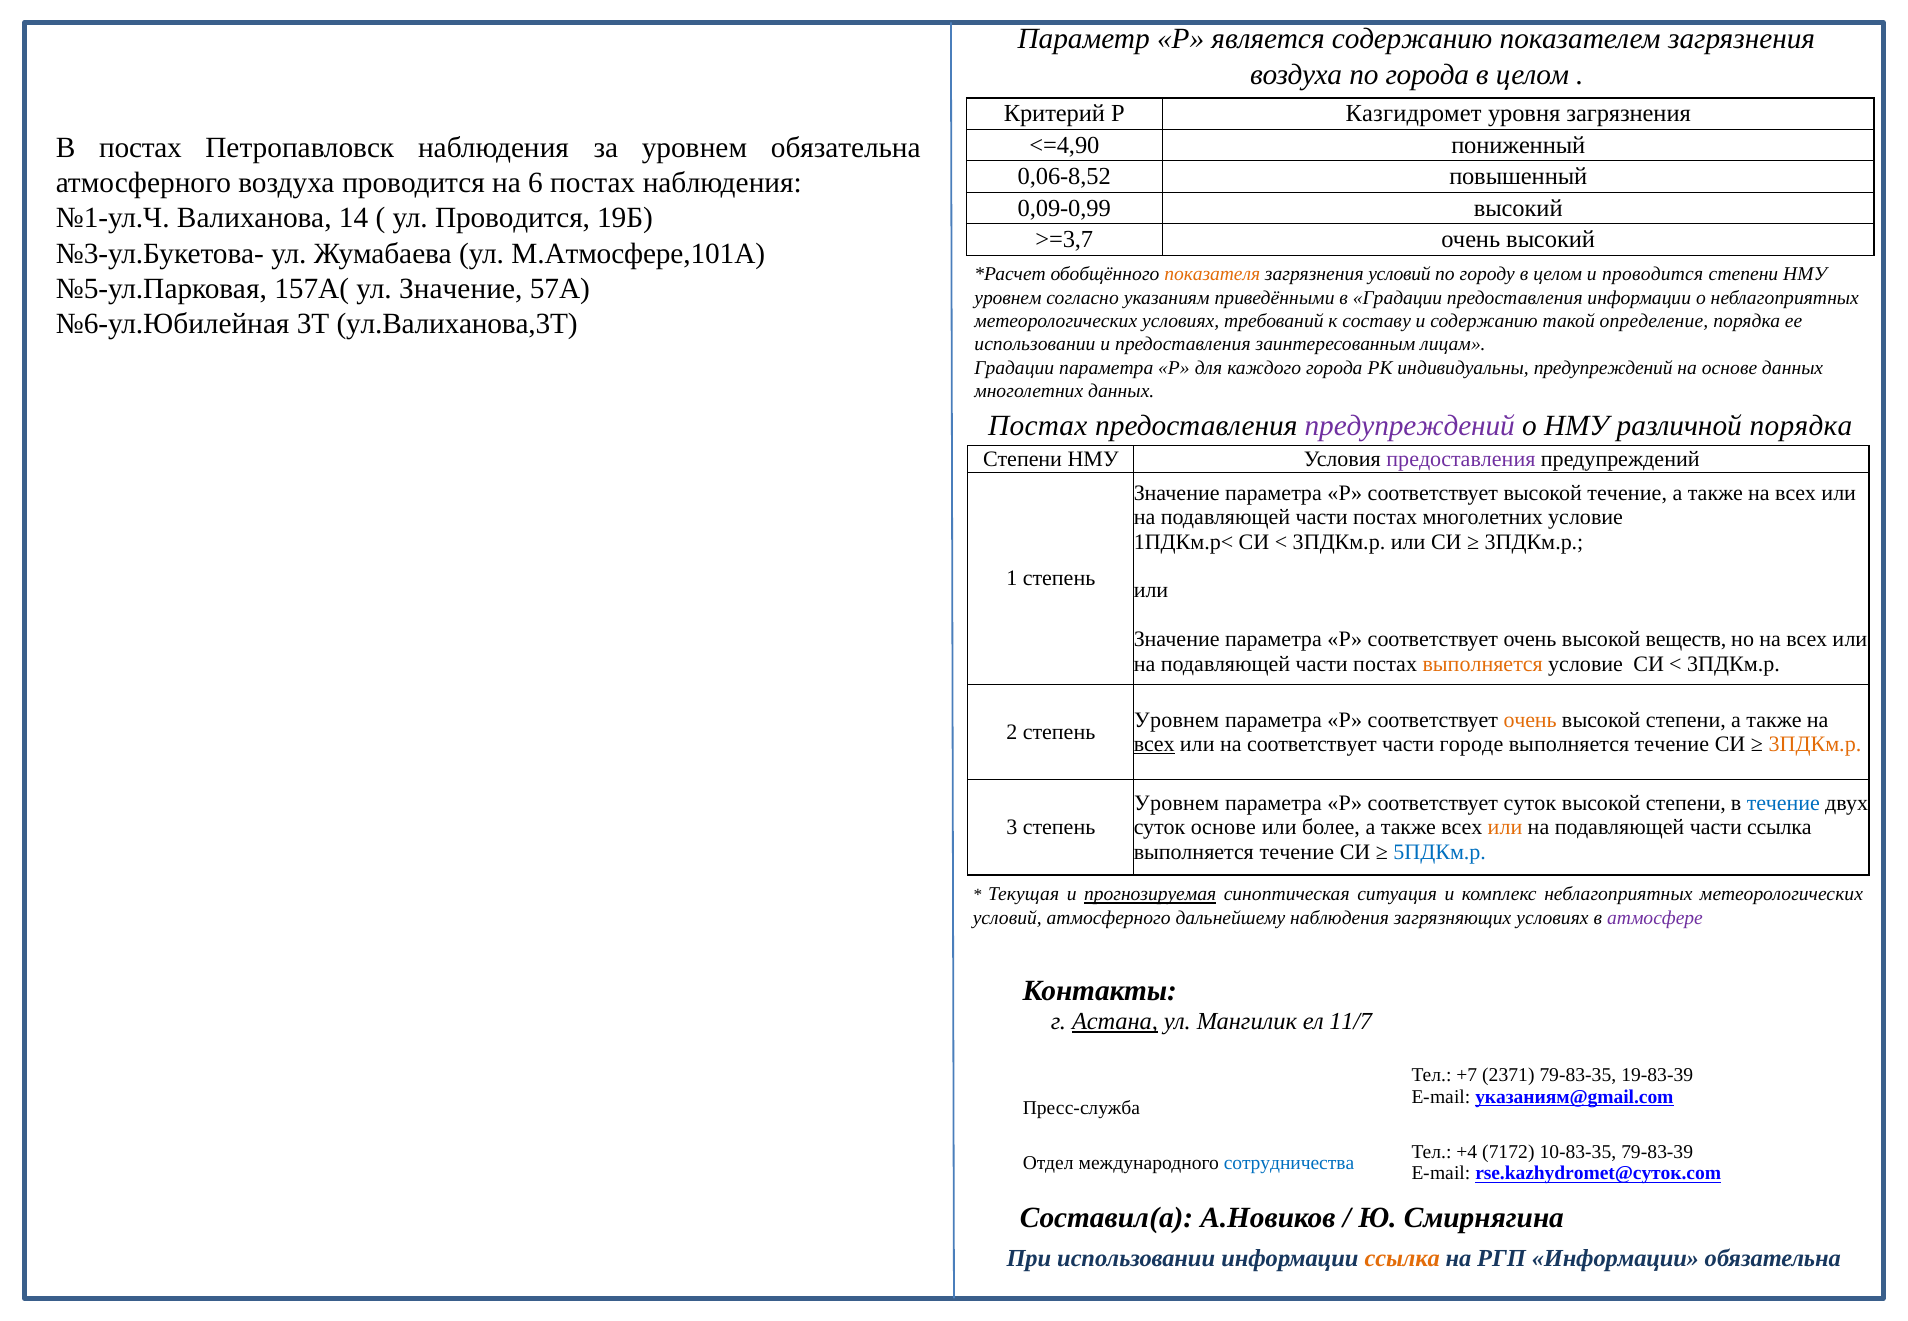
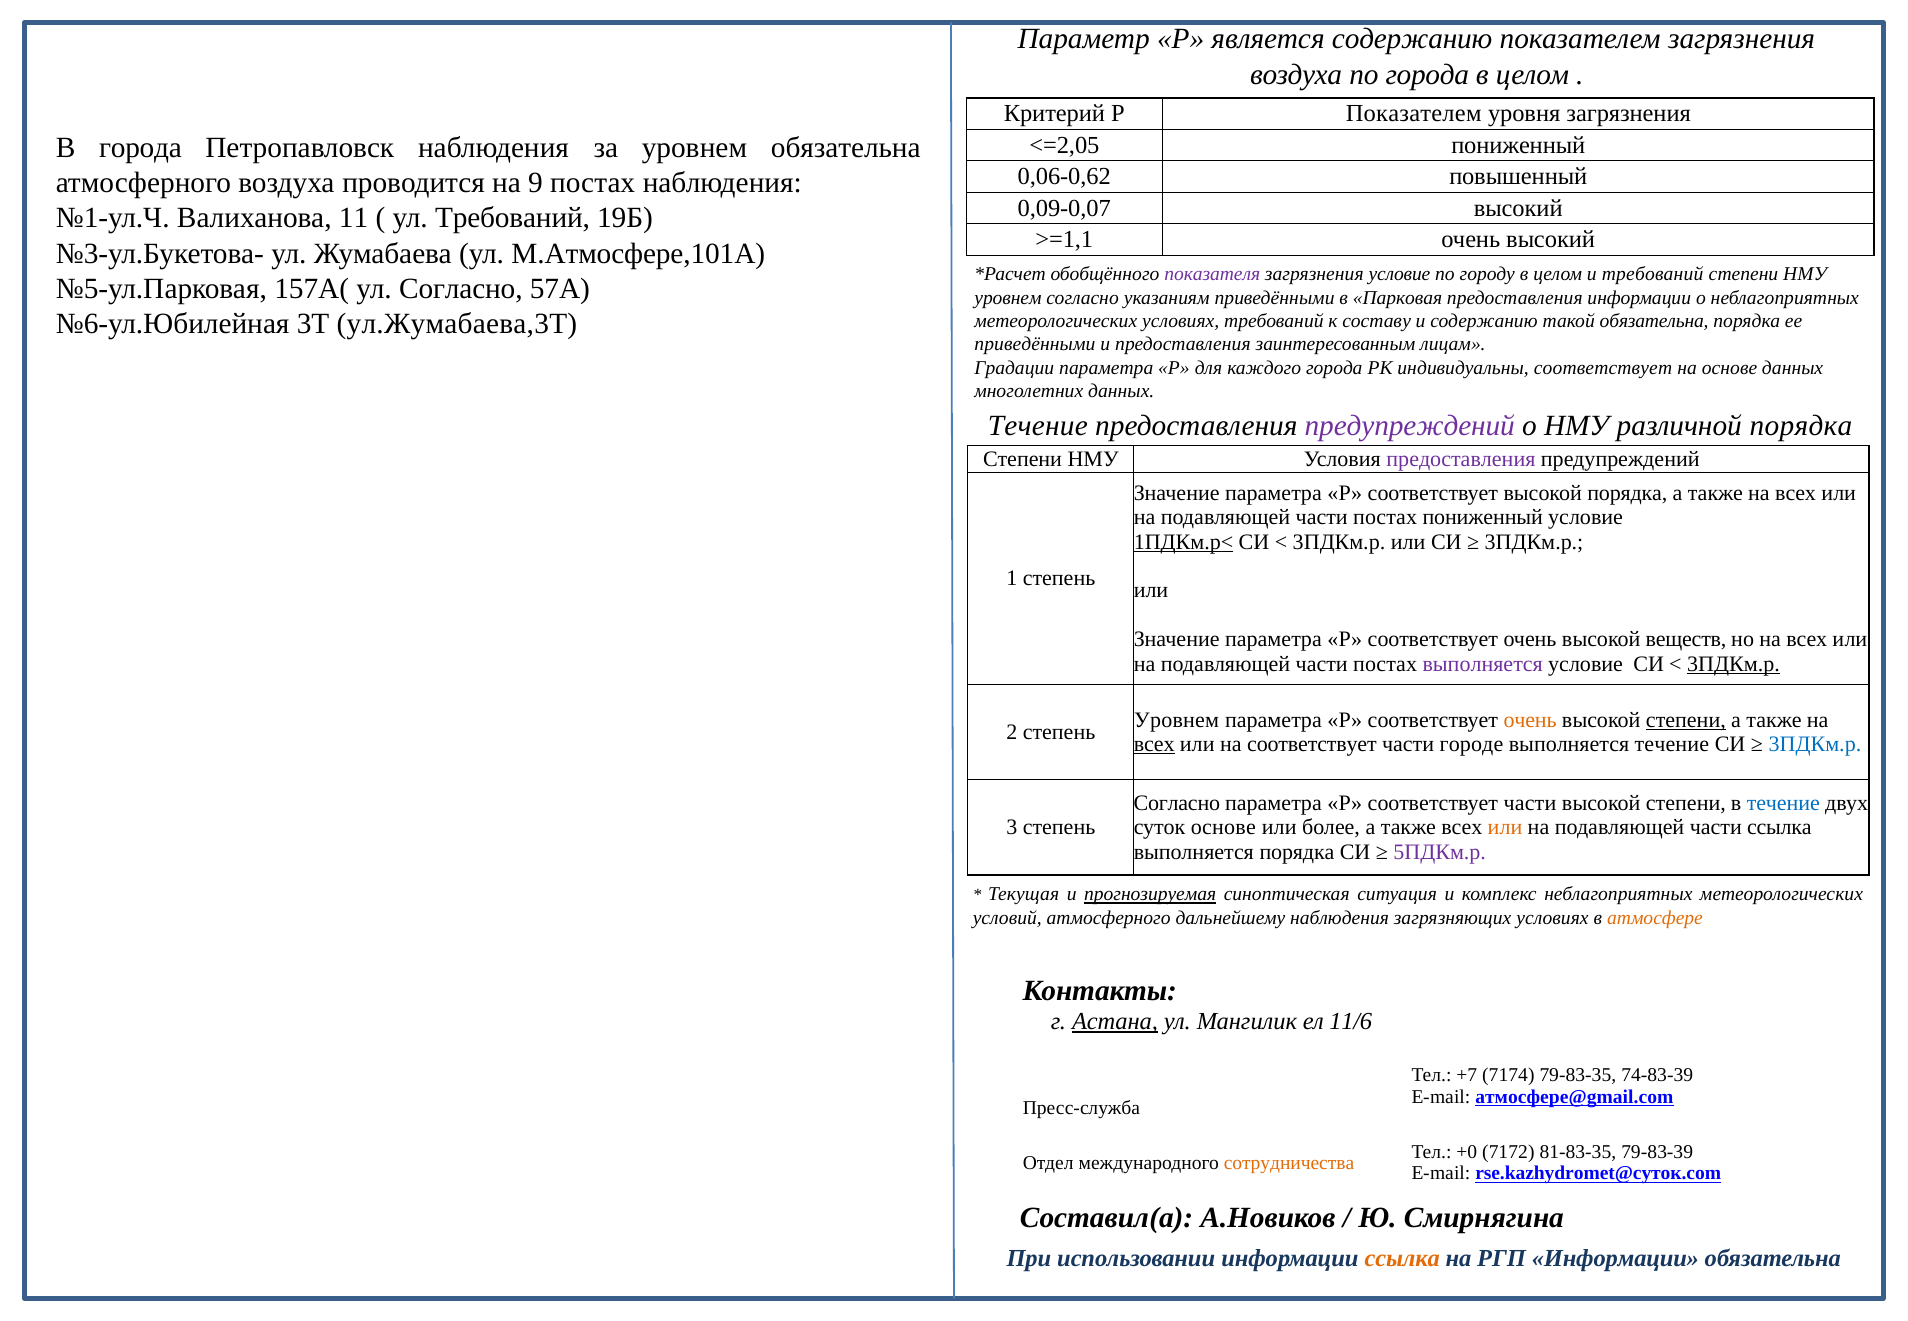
Р Казгидромет: Казгидромет -> Показателем
<=4,90: <=4,90 -> <=2,05
В постах: постах -> города
0,06-8,52: 0,06-8,52 -> 0,06-0,62
6: 6 -> 9
0,09-0,99: 0,09-0,99 -> 0,09-0,07
14: 14 -> 11
ул Проводится: Проводится -> Требований
>=3,7: >=3,7 -> >=1,1
показателя colour: orange -> purple
загрязнения условий: условий -> условие
и проводится: проводится -> требований
ул Значение: Значение -> Согласно
в Градации: Градации -> Парковая
ул.Валиханова,3Т: ул.Валиханова,3Т -> ул.Жумабаева,3Т
такой определение: определение -> обязательна
использовании at (1035, 344): использовании -> приведёнными
индивидуальны предупреждений: предупреждений -> соответствует
Постах at (1038, 425): Постах -> Течение
высокой течение: течение -> порядка
постах многолетних: многолетних -> пониженный
1ПДКм.р< underline: none -> present
выполняется at (1483, 664) colour: orange -> purple
3ПДКм.р at (1734, 664) underline: none -> present
степени at (1686, 720) underline: none -> present
3ПДКм.р at (1815, 744) colour: orange -> blue
Уровнем at (1177, 803): Уровнем -> Согласно
Р соответствует суток: суток -> части
течение at (1297, 852): течение -> порядка
5ПДКм.р colour: blue -> purple
атмосфере colour: purple -> orange
11/7: 11/7 -> 11/6
2371: 2371 -> 7174
19-83-39: 19-83-39 -> 74-83-39
указаниям@gmail.com: указаниям@gmail.com -> атмосфере@gmail.com
+4: +4 -> +0
10-83-35: 10-83-35 -> 81-83-35
сотрудничества colour: blue -> orange
